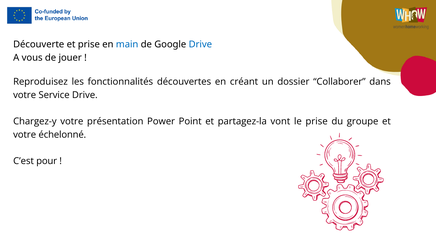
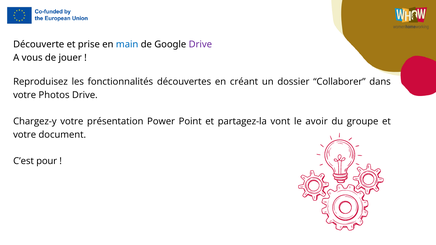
Drive at (200, 44) colour: blue -> purple
Service: Service -> Photos
le prise: prise -> avoir
échelonné: échelonné -> document
